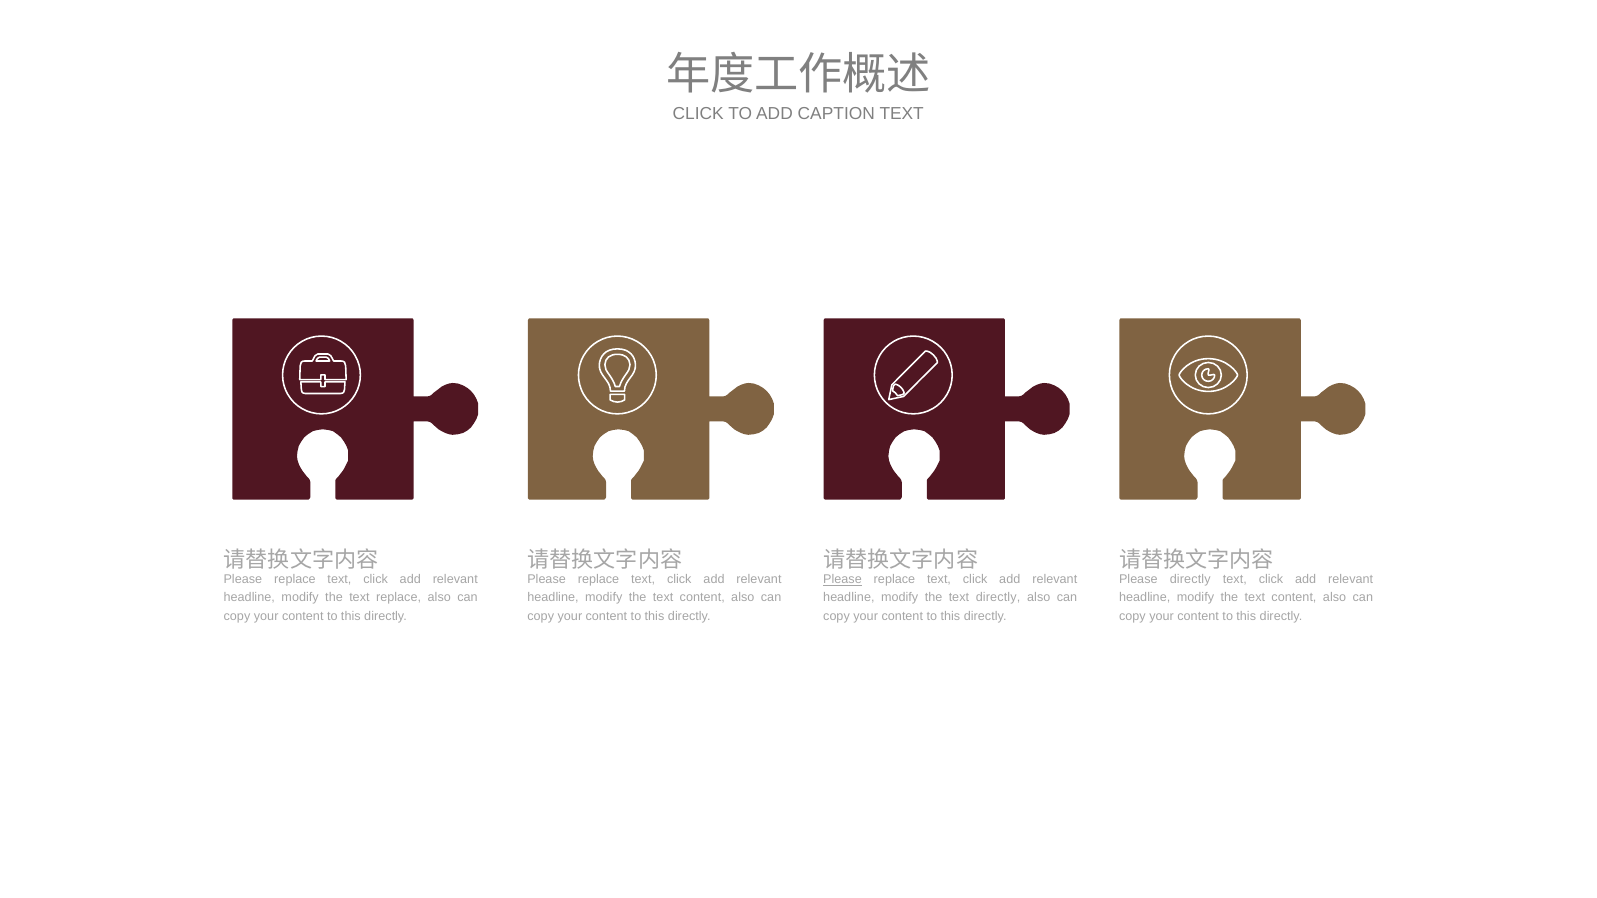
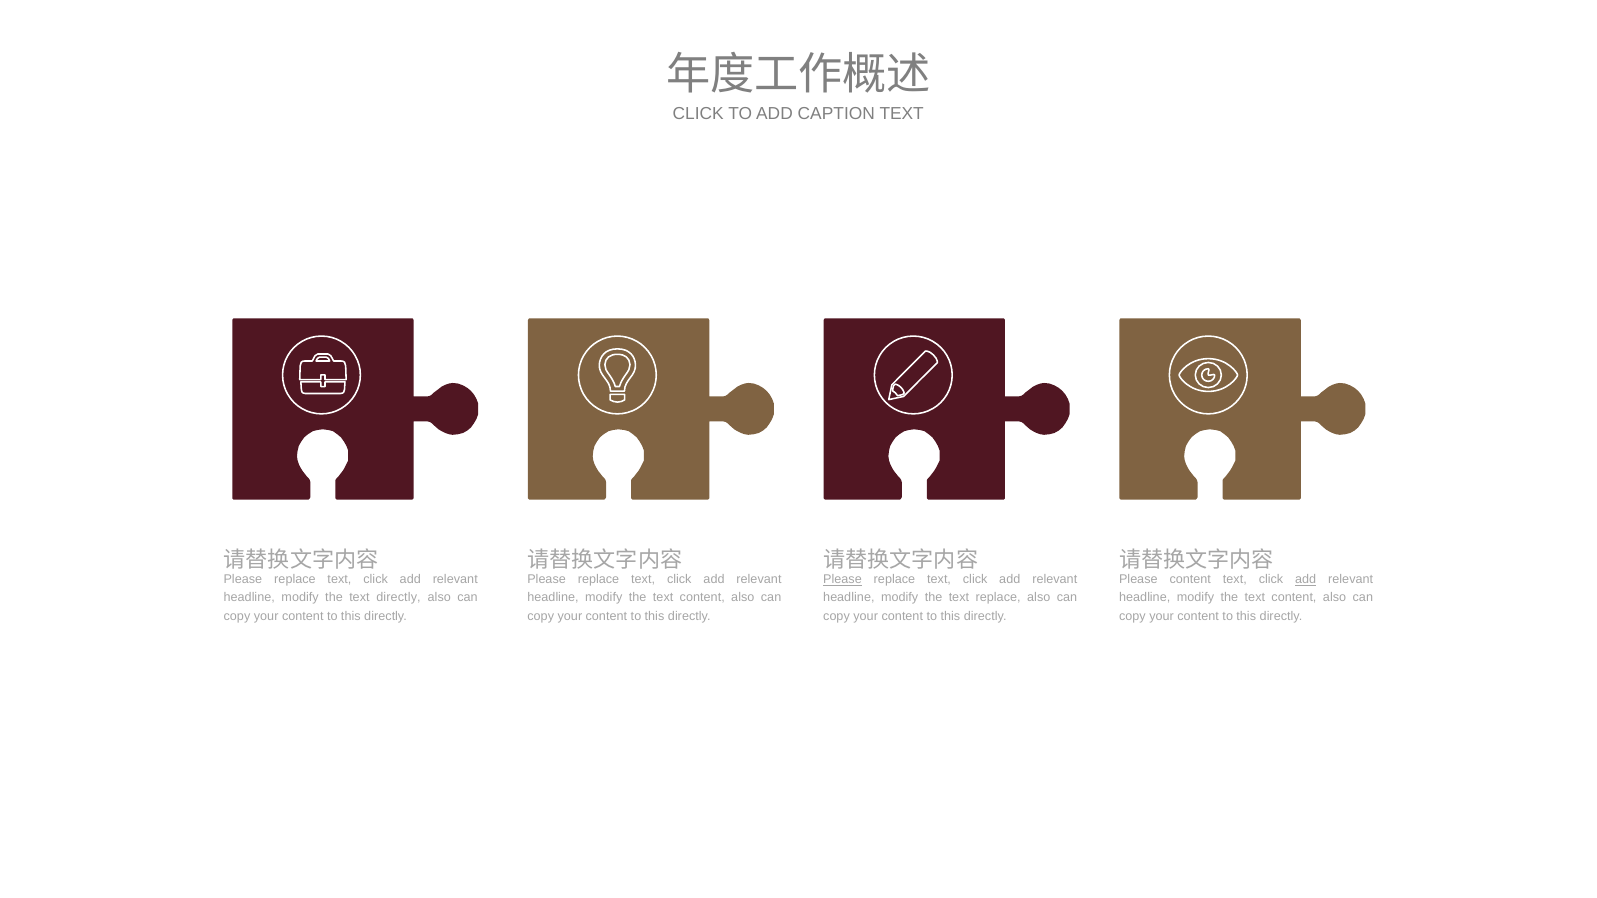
Please directly: directly -> content
add at (1306, 580) underline: none -> present
text replace: replace -> directly
text directly: directly -> replace
